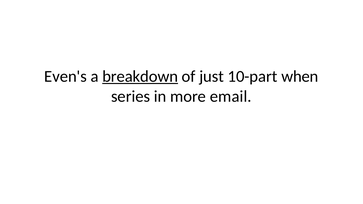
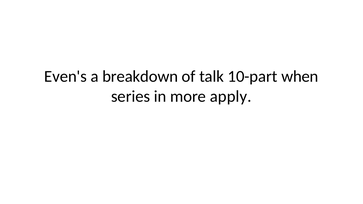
breakdown underline: present -> none
just: just -> talk
email: email -> apply
